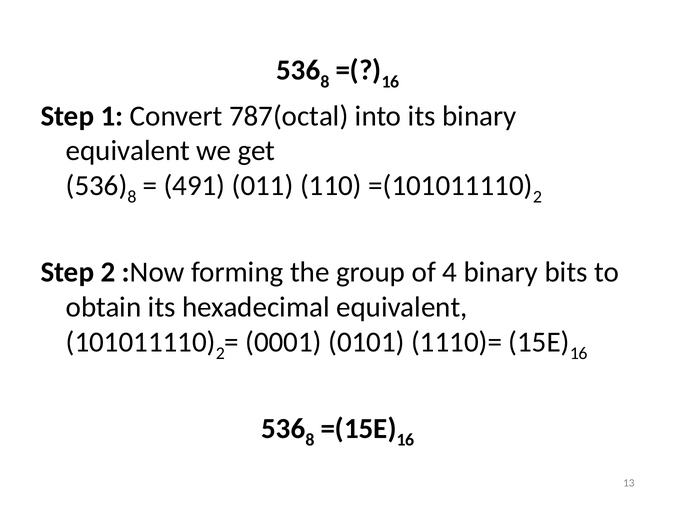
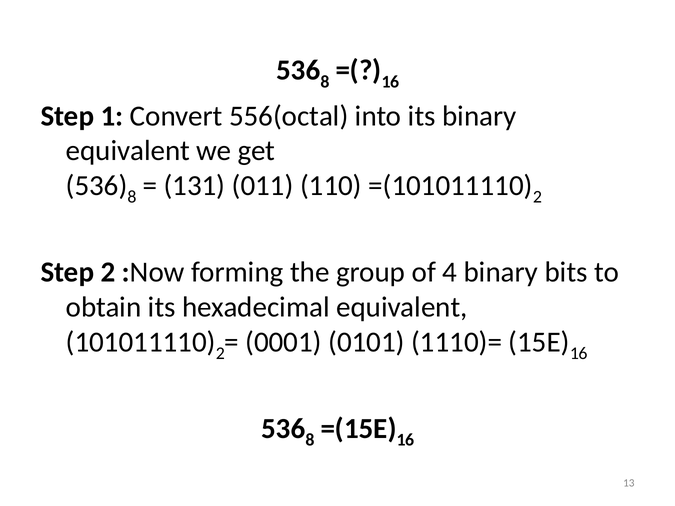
787(octal: 787(octal -> 556(octal
491: 491 -> 131
